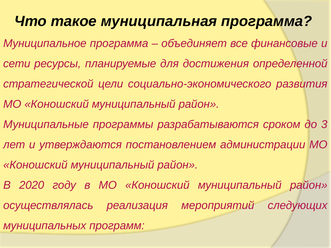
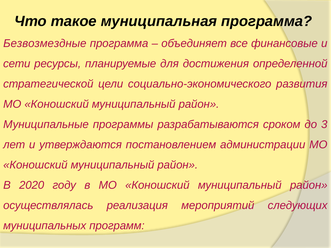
Муниципальное: Муниципальное -> Безвозмездные
